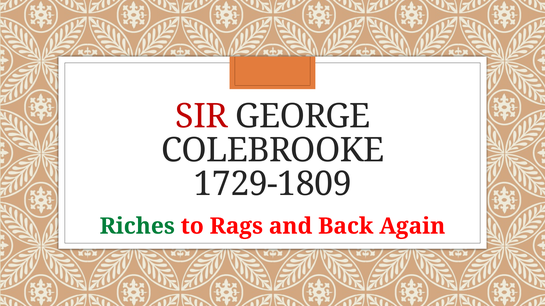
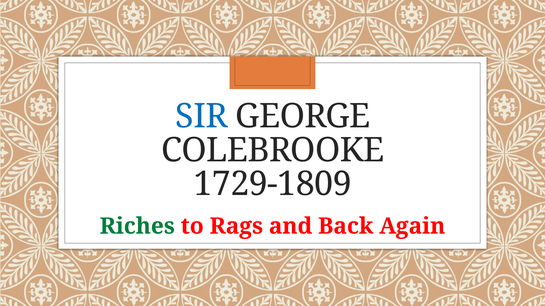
SIR colour: red -> blue
